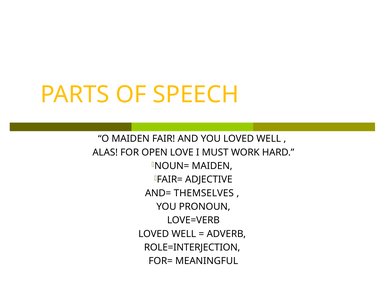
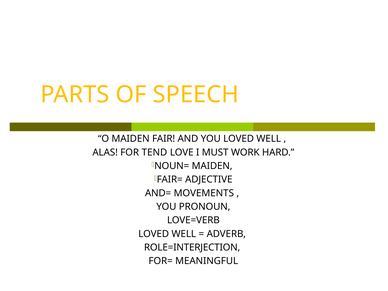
OPEN: OPEN -> TEND
THEMSELVES: THEMSELVES -> MOVEMENTS
